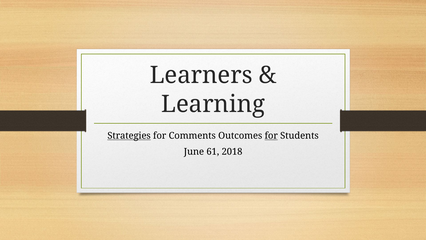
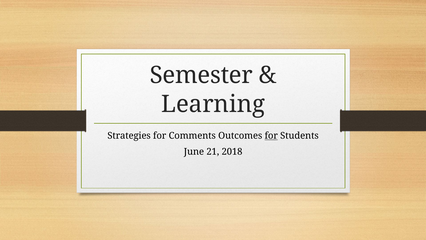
Learners: Learners -> Semester
Strategies underline: present -> none
61: 61 -> 21
